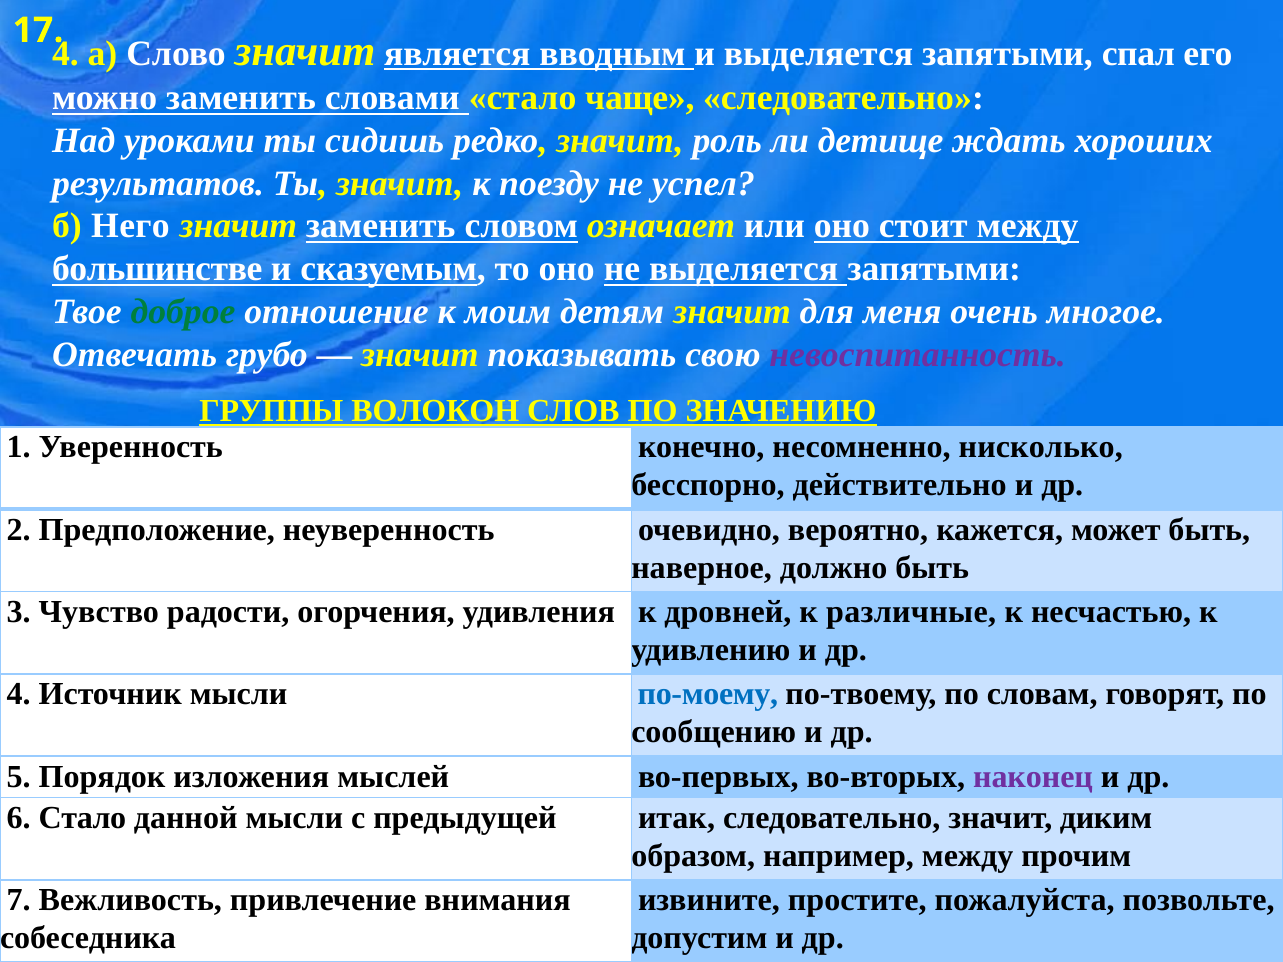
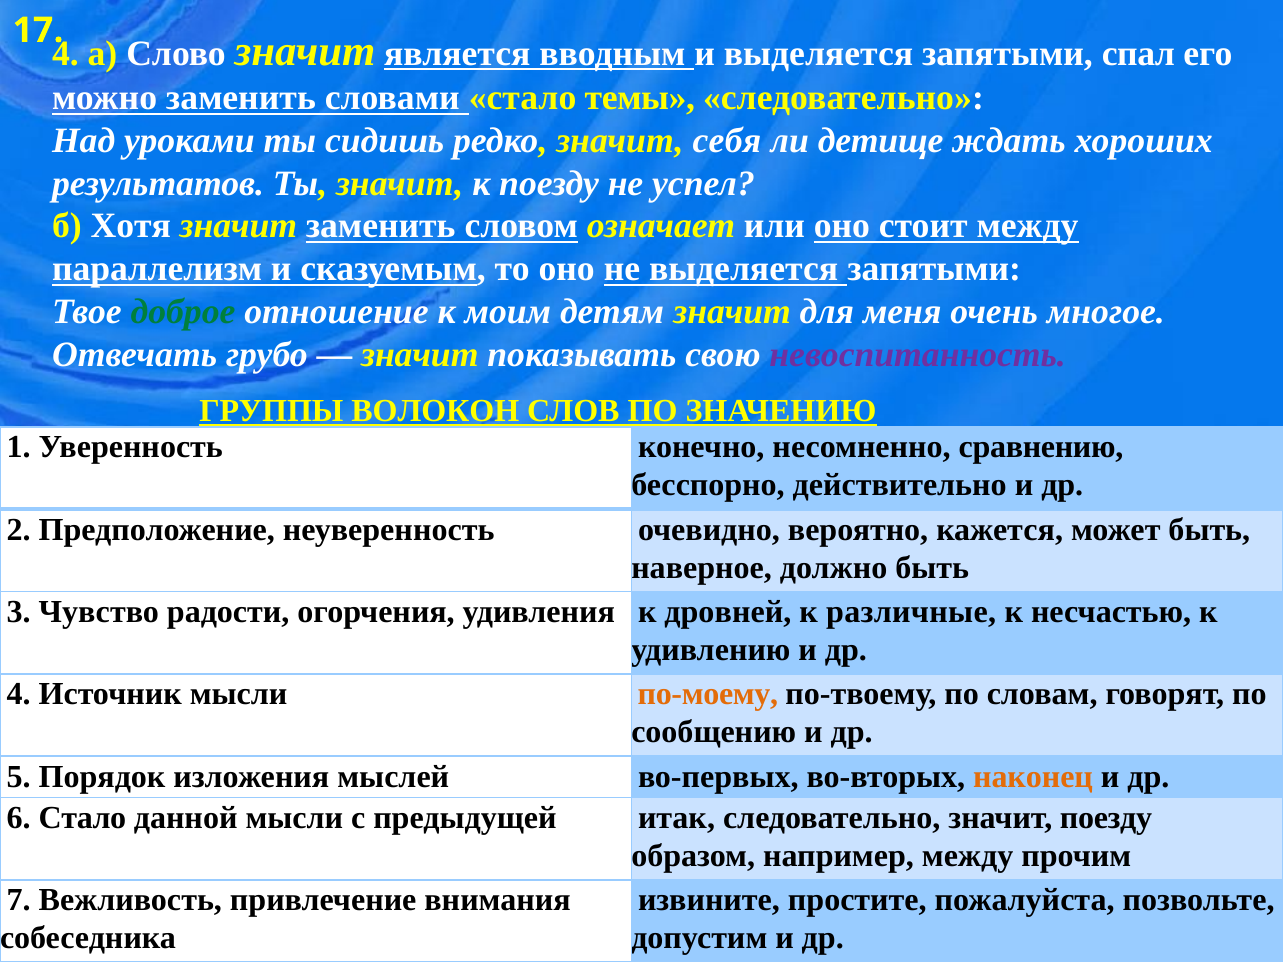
чаще: чаще -> темы
роль: роль -> себя
Него: Него -> Хотя
большинстве: большинстве -> параллелизм
нисколько: нисколько -> сравнению
по-моему colour: blue -> orange
наконец colour: purple -> orange
значит диким: диким -> поезду
